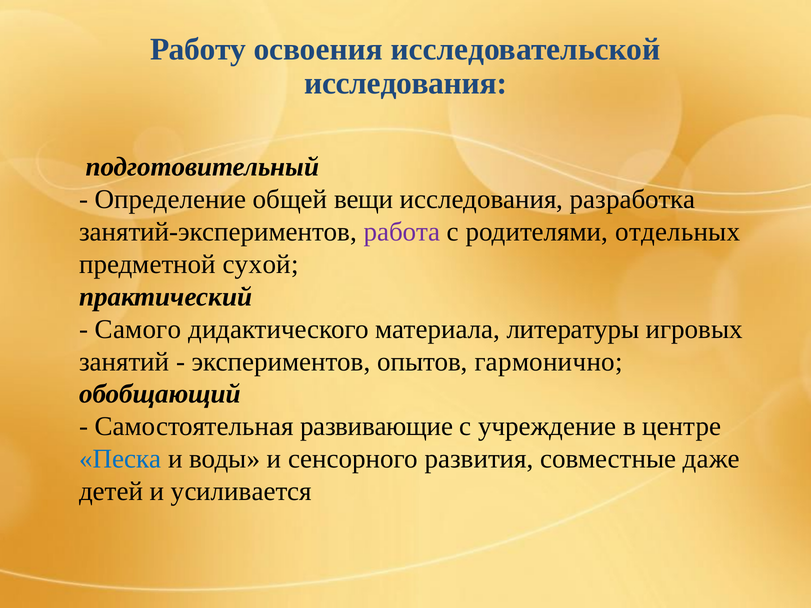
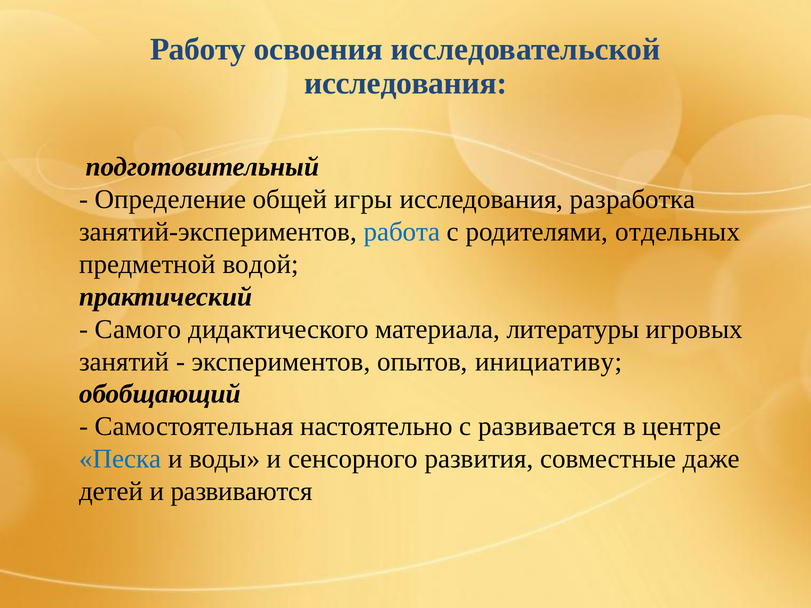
вещи: вещи -> игры
работа colour: purple -> blue
сухой: сухой -> водой
гармонично: гармонично -> инициативу
развивающие: развивающие -> настоятельно
учреждение: учреждение -> развивается
усиливается: усиливается -> развиваются
